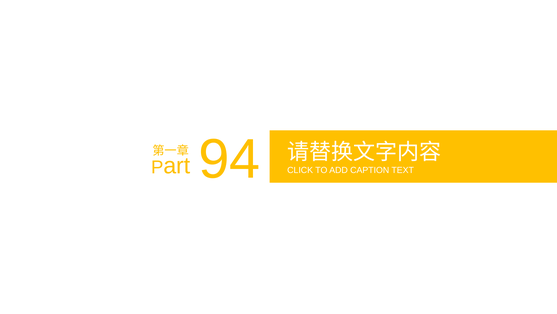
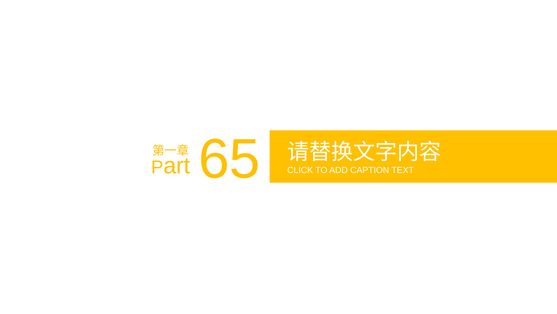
94: 94 -> 65
